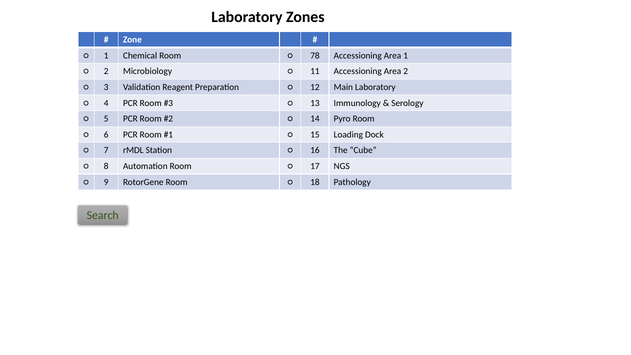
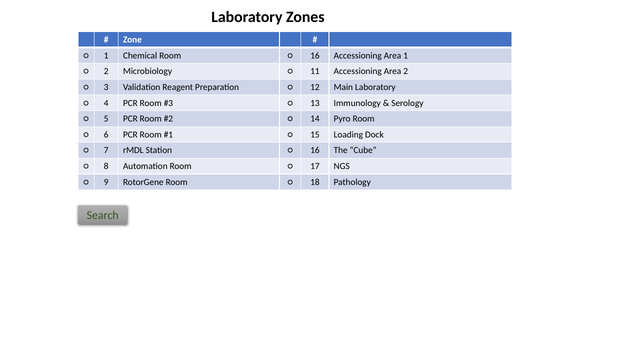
78 at (315, 56): 78 -> 16
